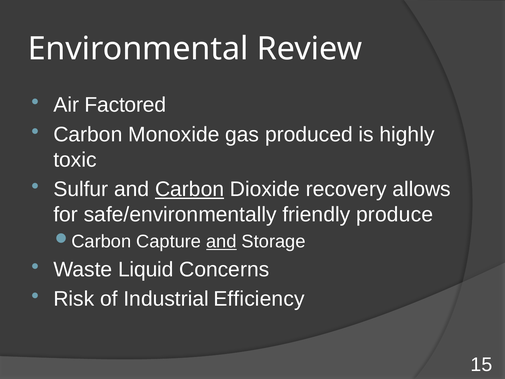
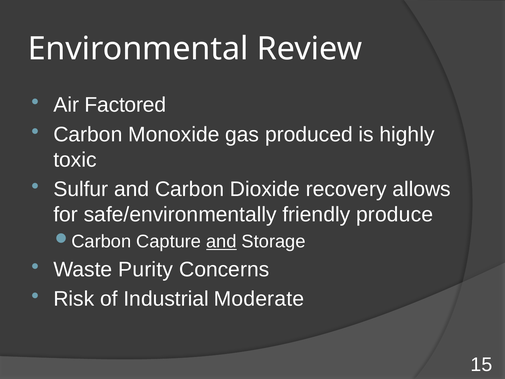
Carbon at (190, 189) underline: present -> none
Liquid: Liquid -> Purity
Efficiency: Efficiency -> Moderate
